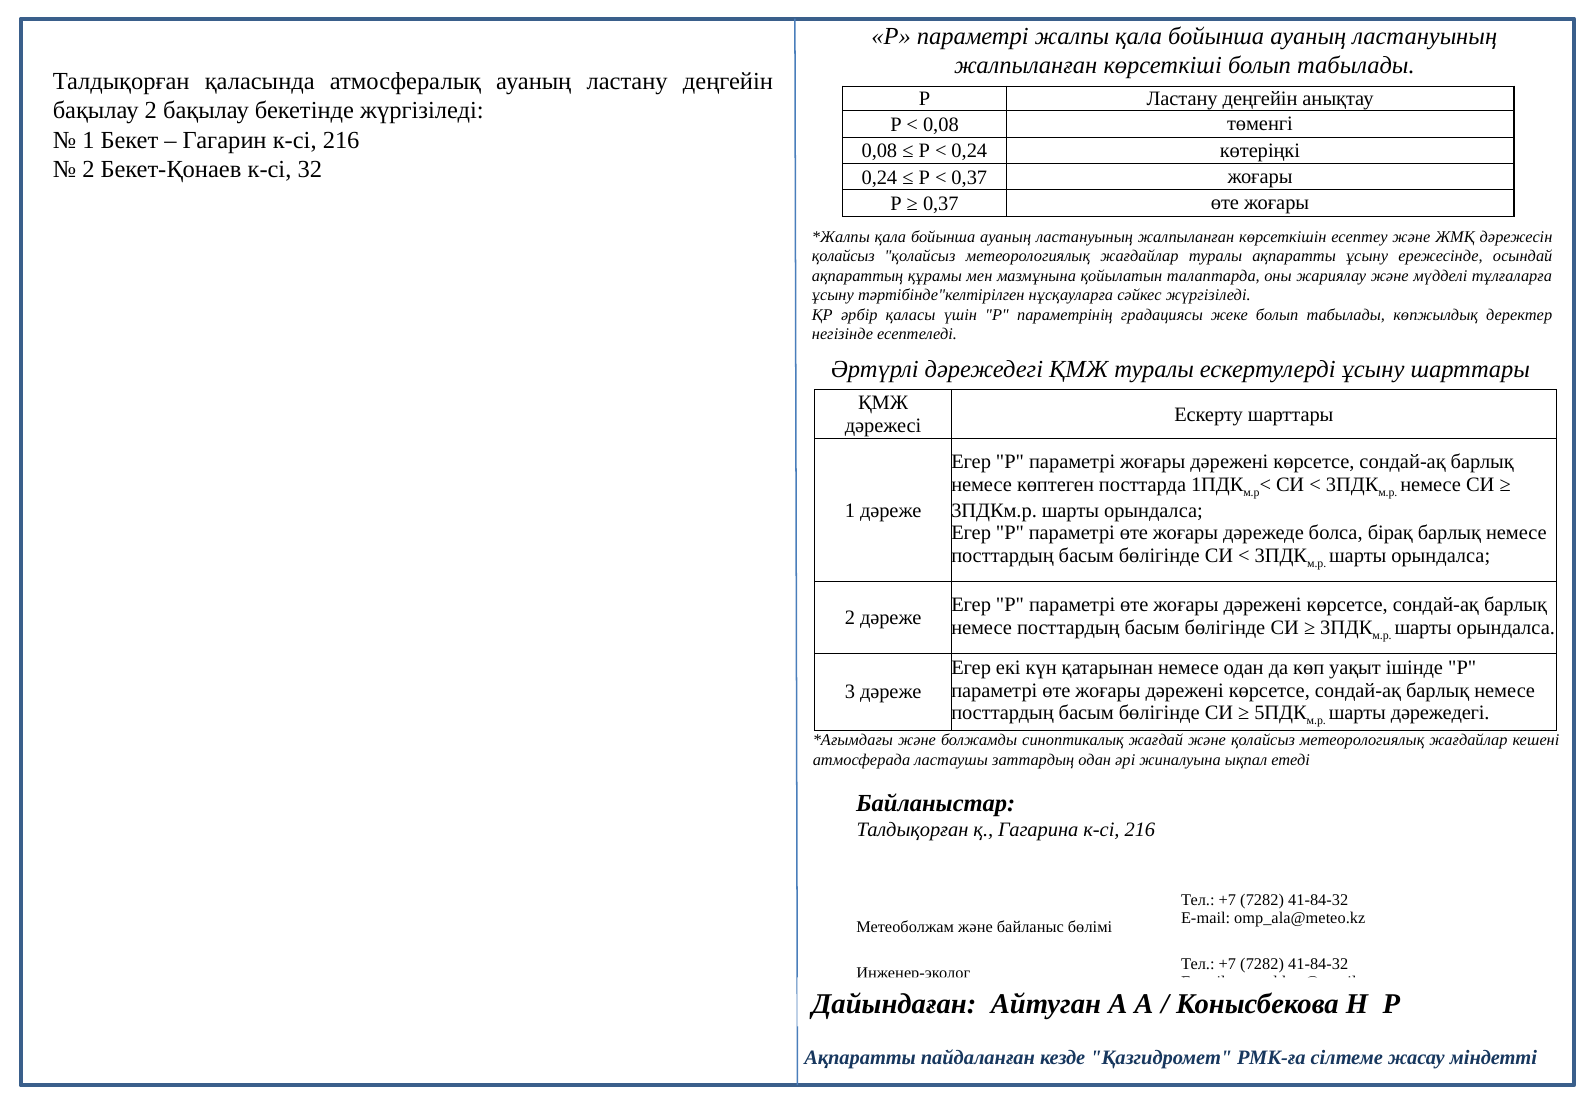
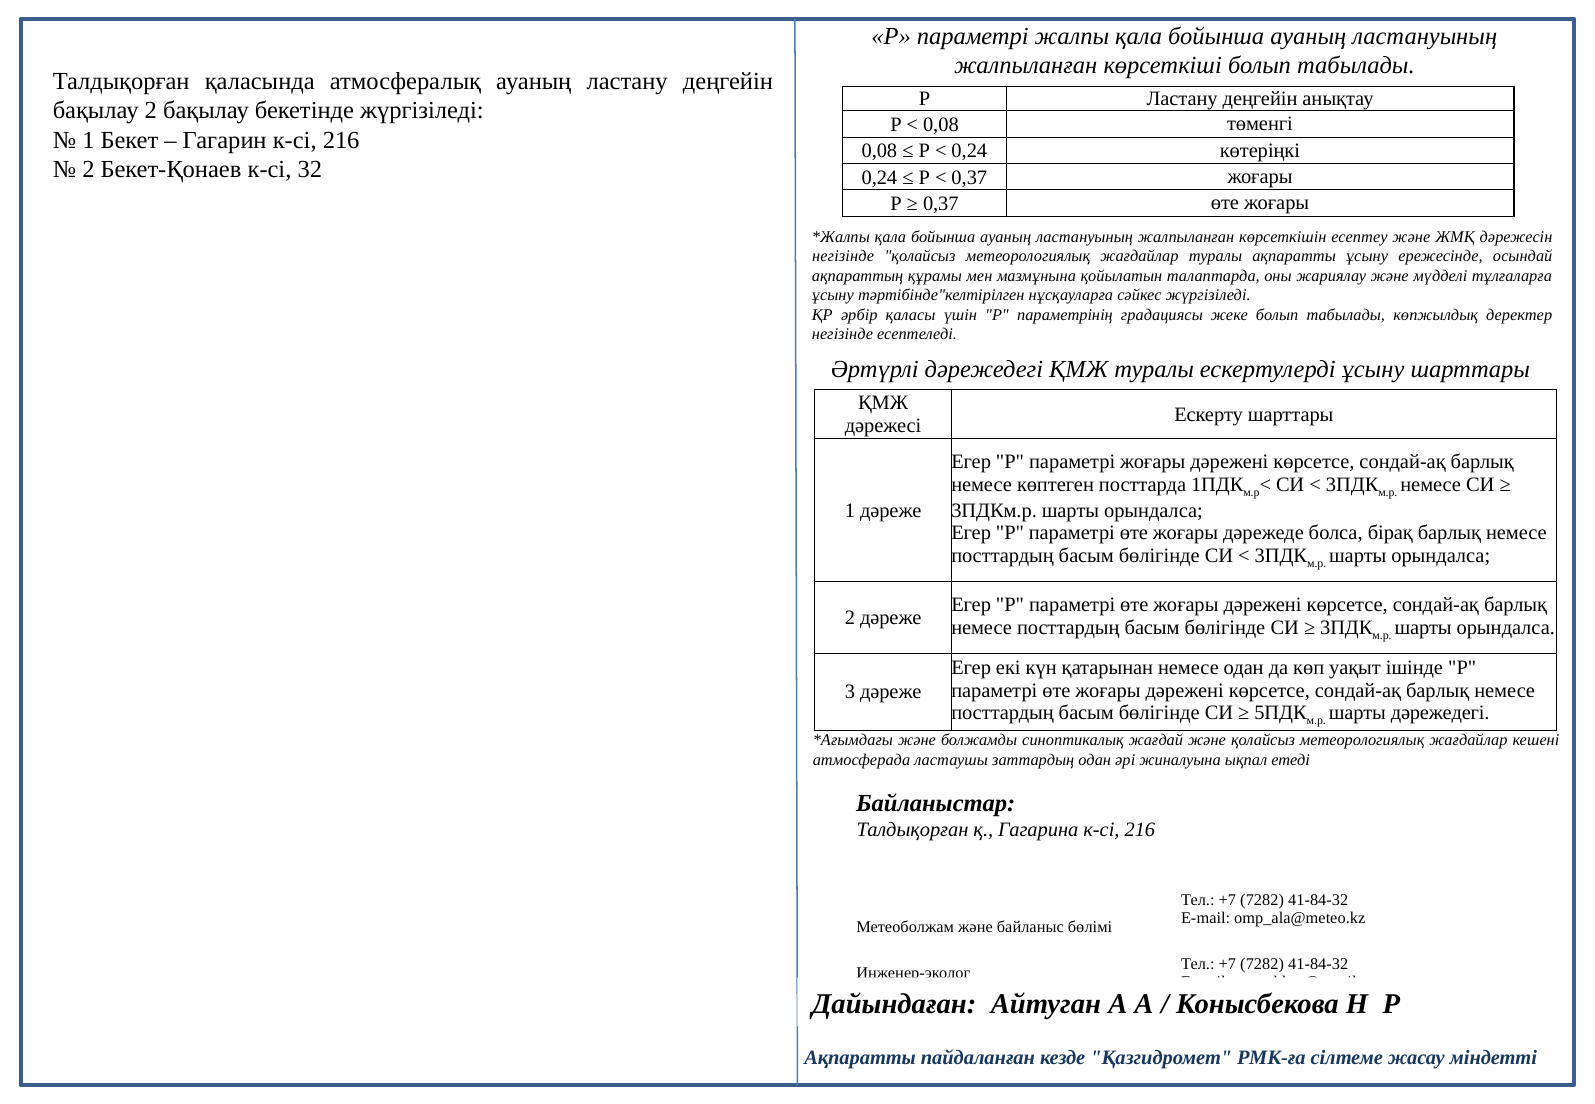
қолайсыз at (843, 256): қолайсыз -> негізінде
